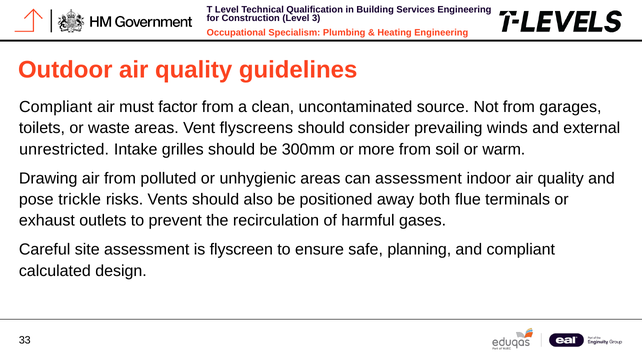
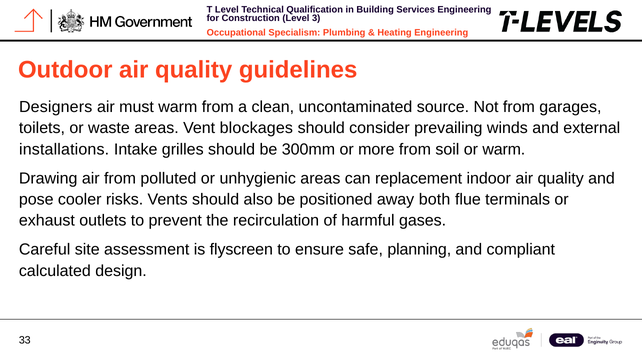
Compliant at (56, 107): Compliant -> Designers
must factor: factor -> warm
flyscreens: flyscreens -> blockages
unrestricted: unrestricted -> installations
can assessment: assessment -> replacement
trickle: trickle -> cooler
